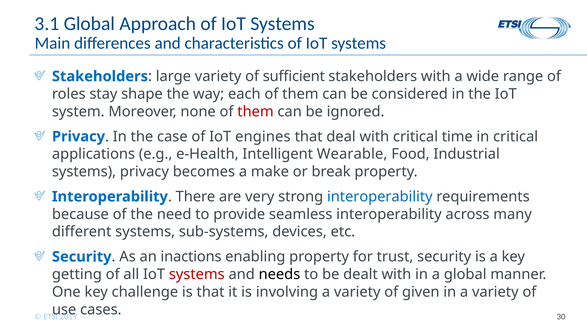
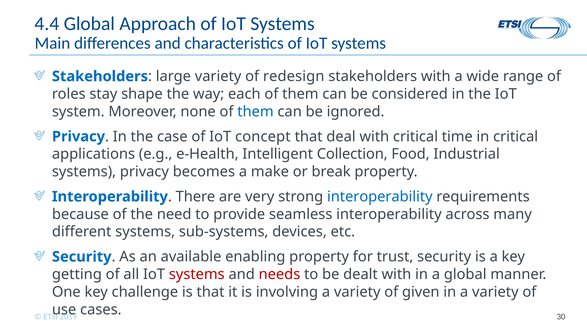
3.1: 3.1 -> 4.4
sufficient: sufficient -> redesign
them at (255, 112) colour: red -> blue
engines: engines -> concept
Wearable: Wearable -> Collection
inactions: inactions -> available
needs colour: black -> red
